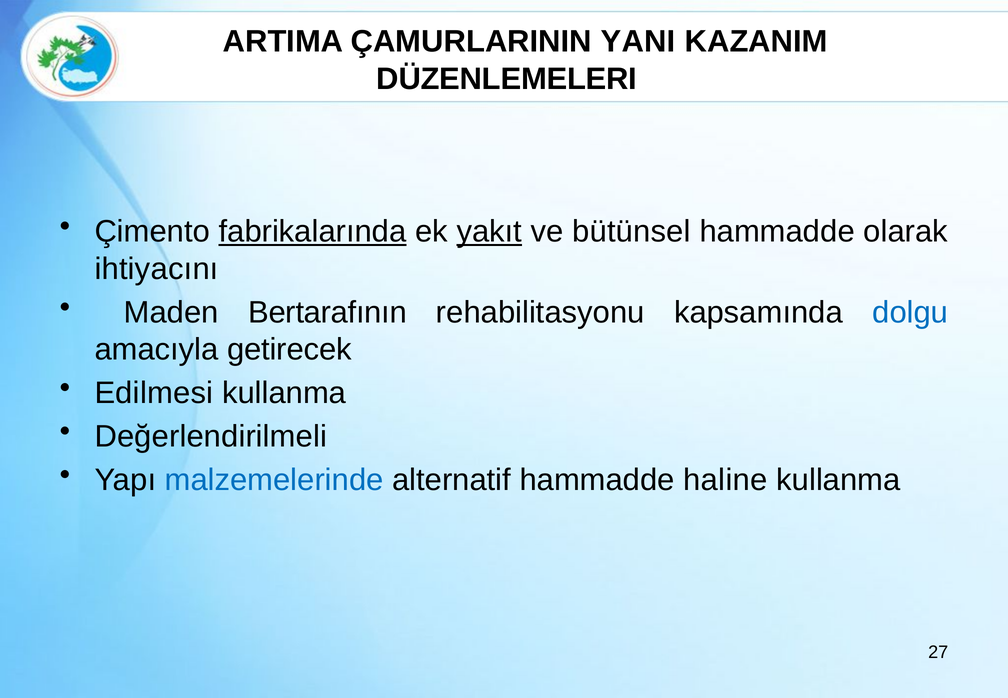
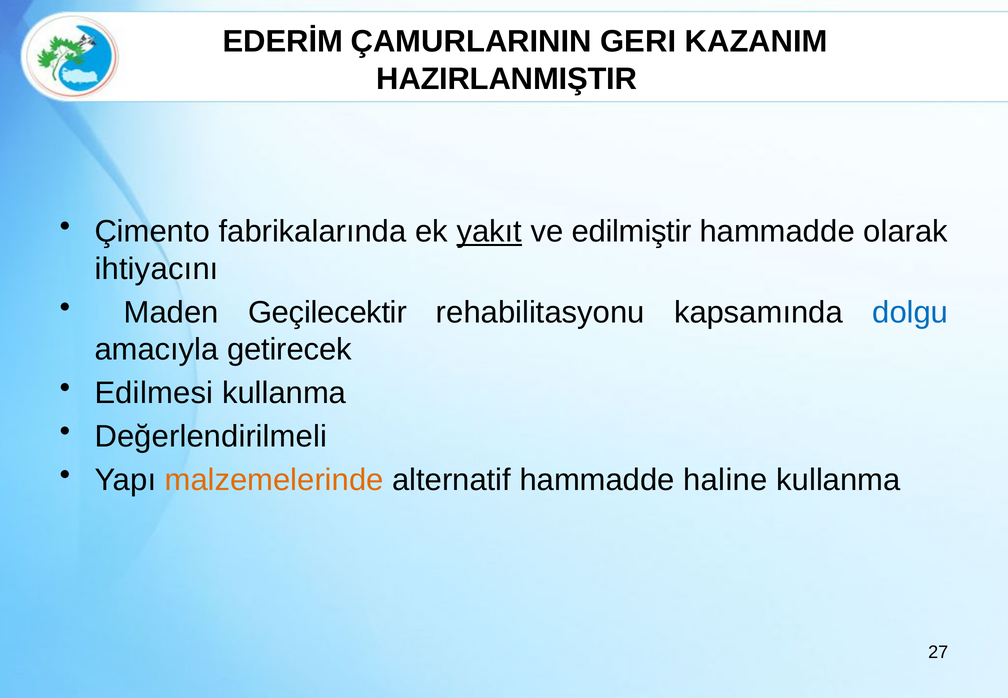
ARTIMA: ARTIMA -> EDERİM
YANI: YANI -> GERI
DÜZENLEMELERI: DÜZENLEMELERI -> HAZIRLANMIŞTIR
fabrikalarında underline: present -> none
bütünsel: bütünsel -> edilmiştir
Bertarafının: Bertarafının -> Geçilecektir
malzemelerinde colour: blue -> orange
